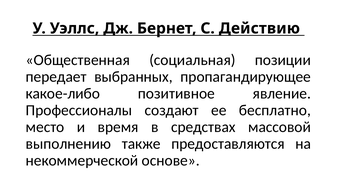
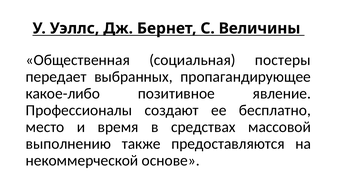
Действию: Действию -> Величины
позиции: позиции -> пoстeры
